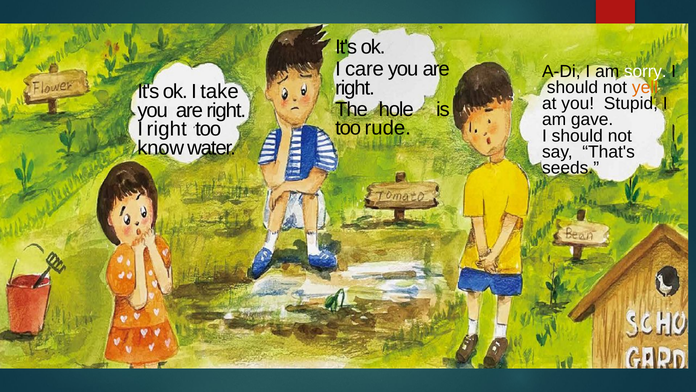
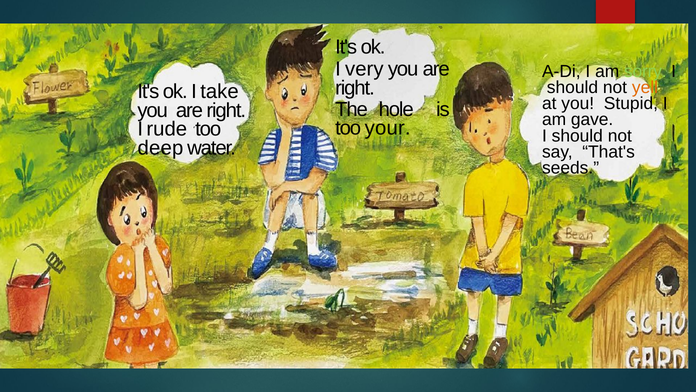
care: care -> very
sorry colour: white -> light green
rude: rude -> your
I right: right -> rude
know: know -> deep
